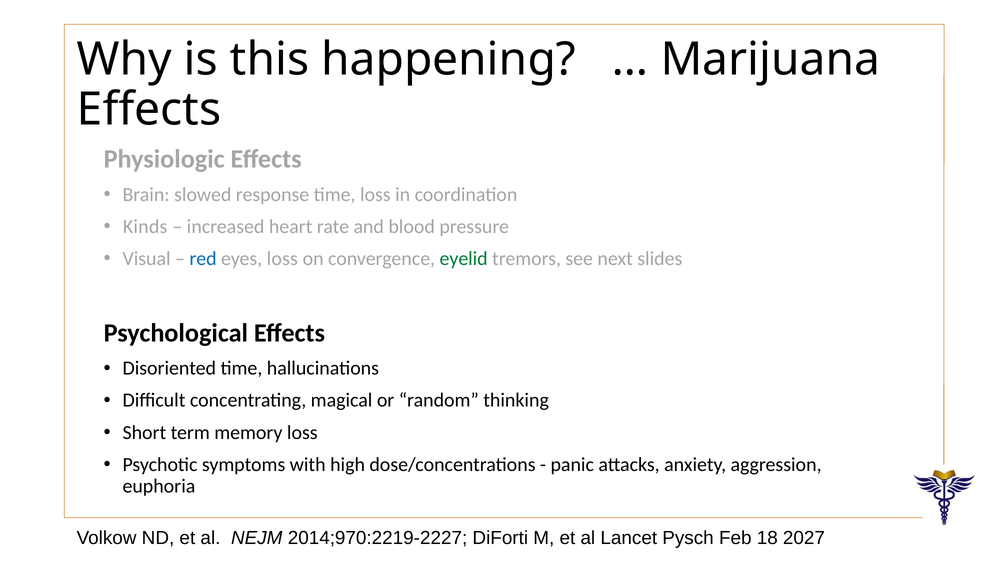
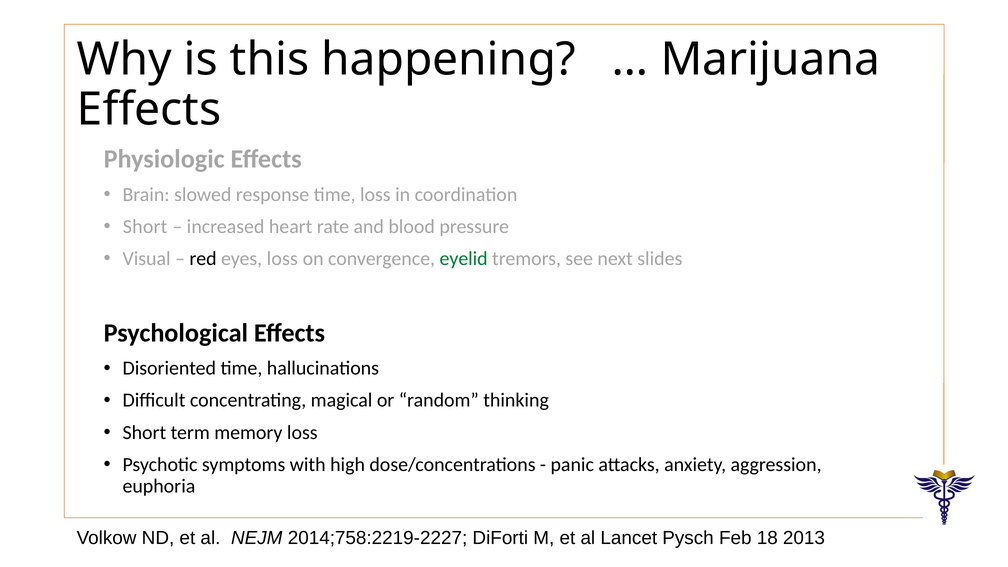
Kinds at (145, 227): Kinds -> Short
red colour: blue -> black
2014;970:2219-2227: 2014;970:2219-2227 -> 2014;758:2219-2227
2027: 2027 -> 2013
